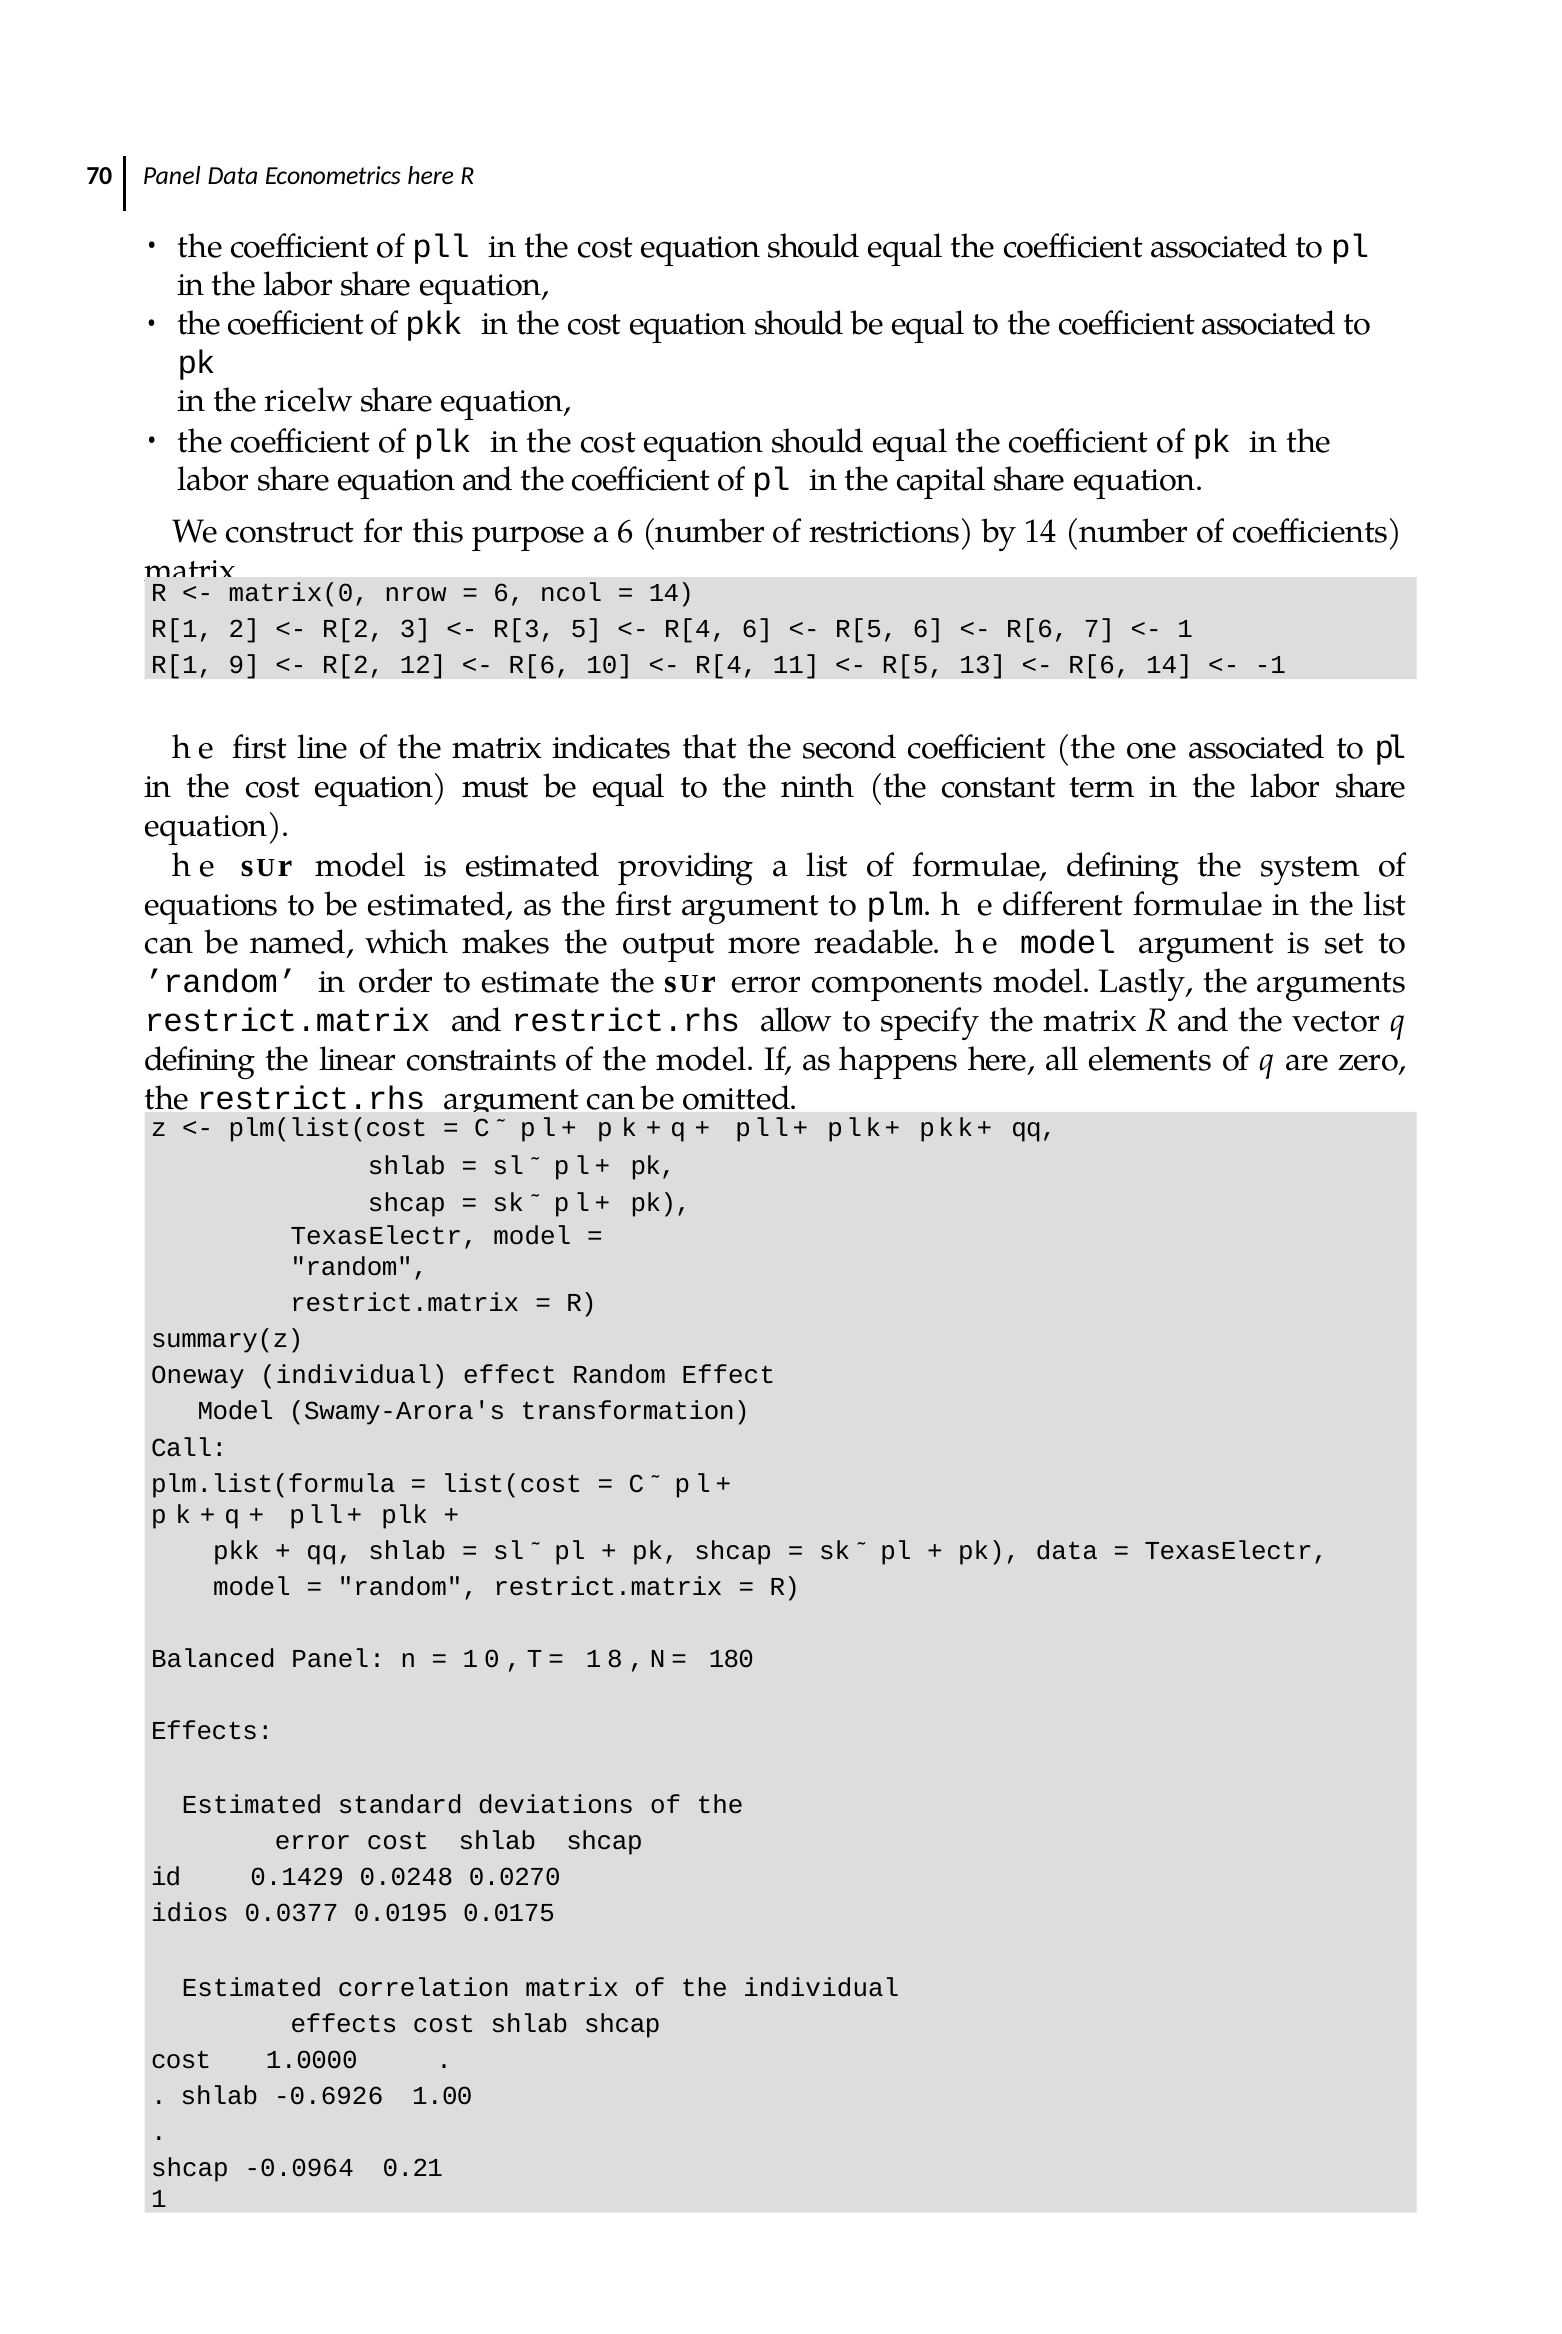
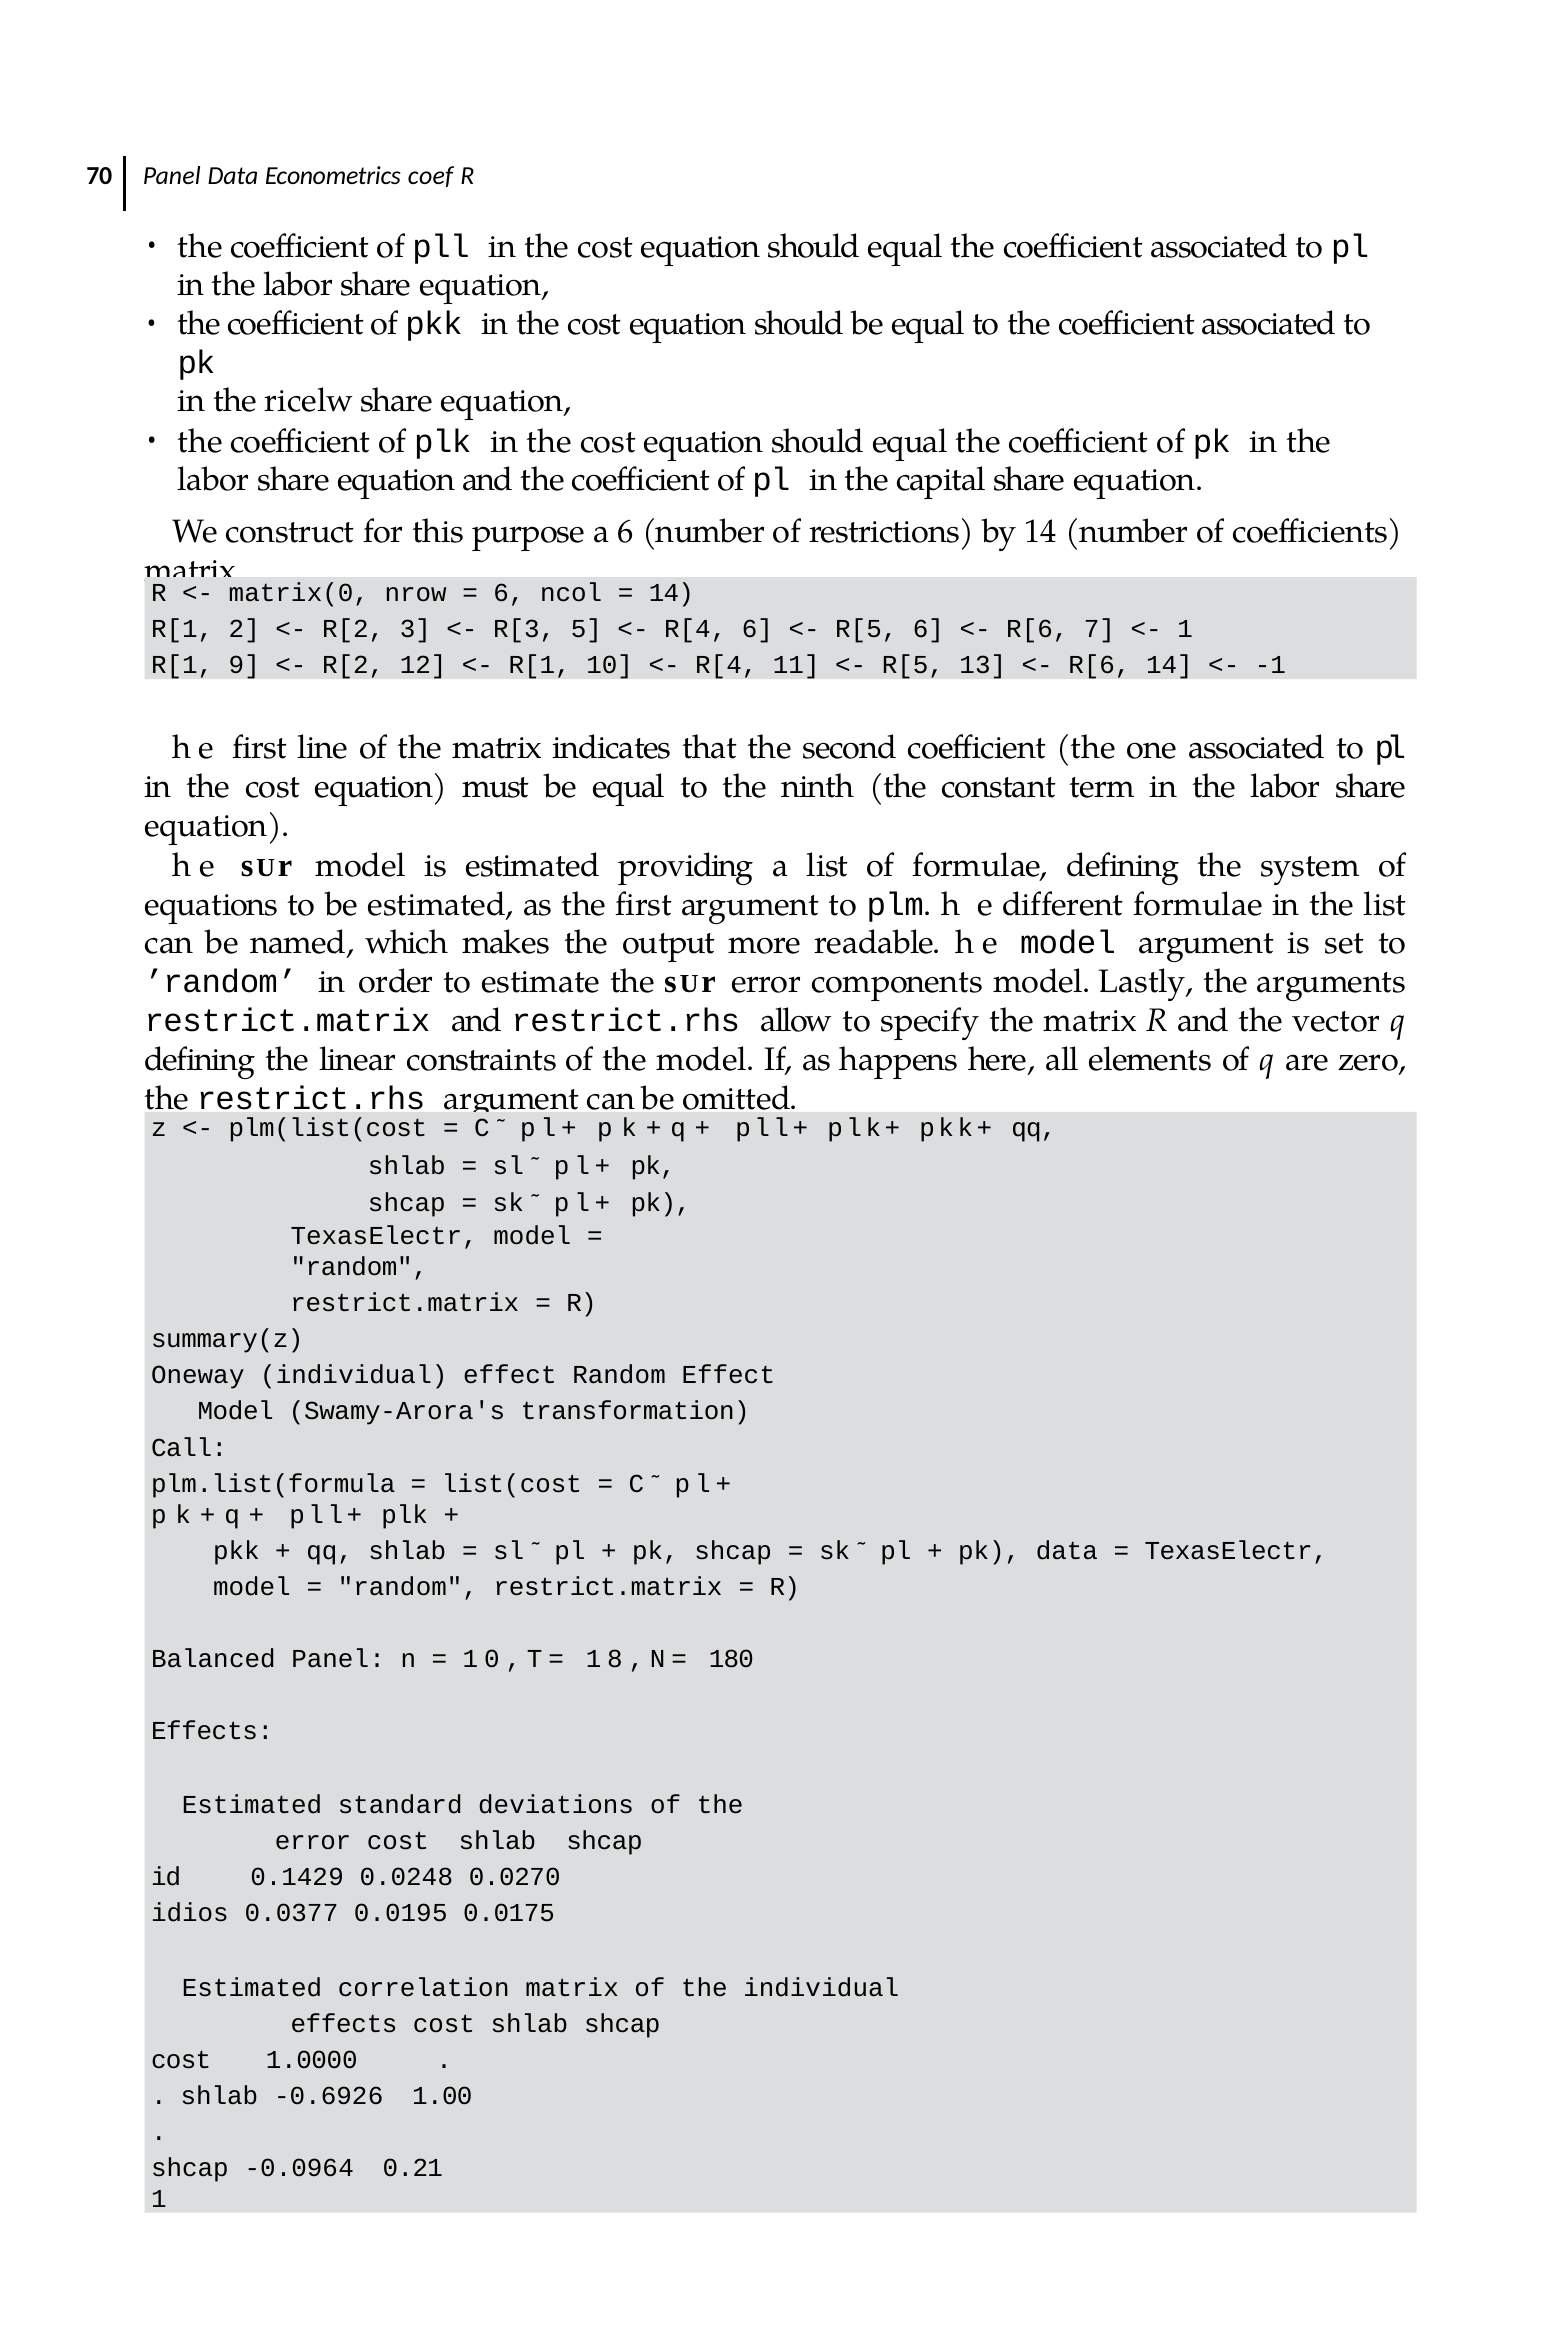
Econometrics here: here -> coef
R[6 at (540, 665): R[6 -> R[1
